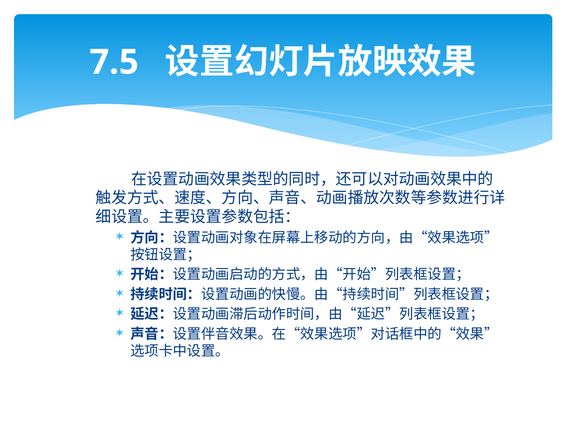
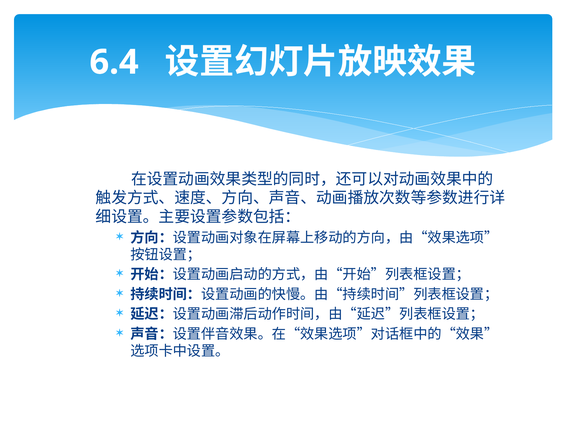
7.5: 7.5 -> 6.4
